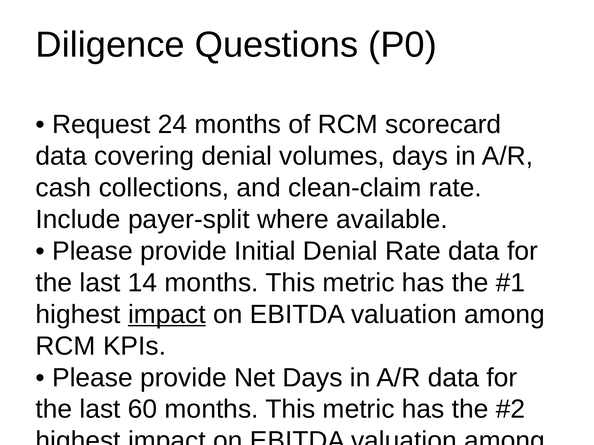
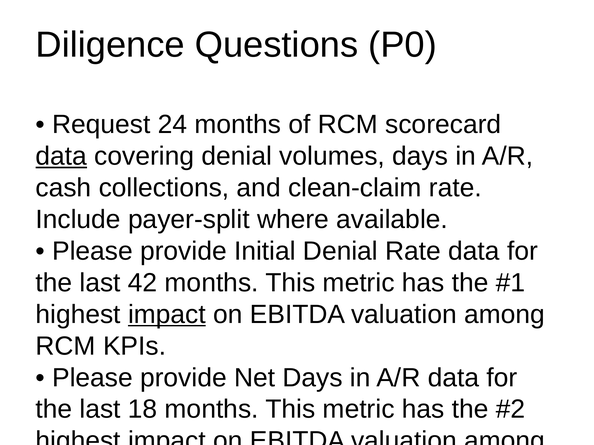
data at (61, 156) underline: none -> present
14: 14 -> 42
60: 60 -> 18
